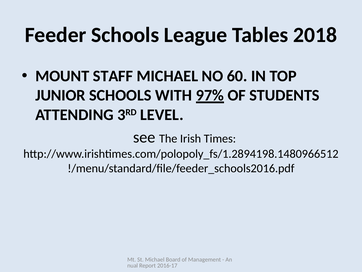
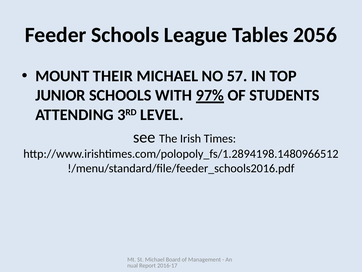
2018: 2018 -> 2056
STAFF: STAFF -> THEIR
60: 60 -> 57
